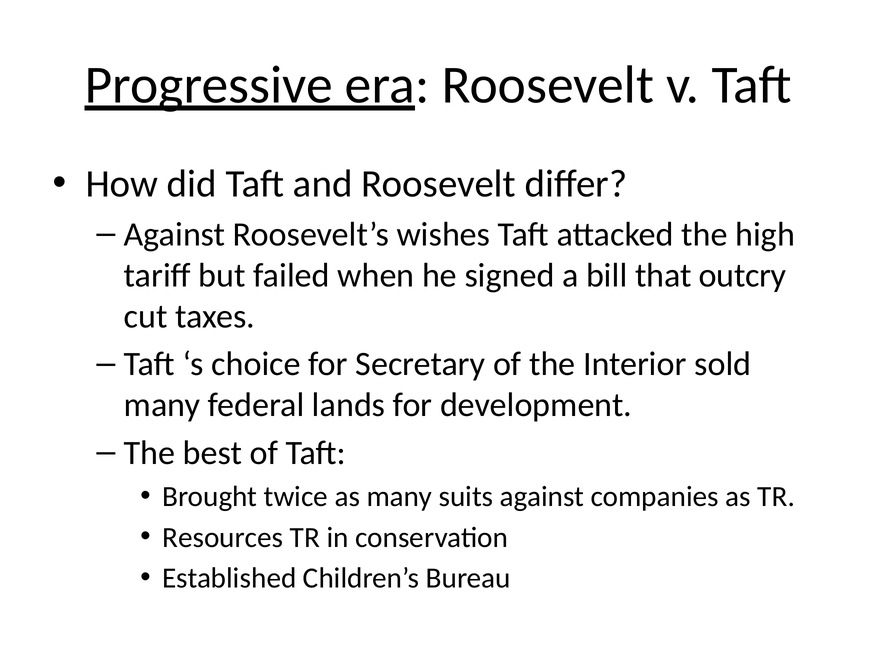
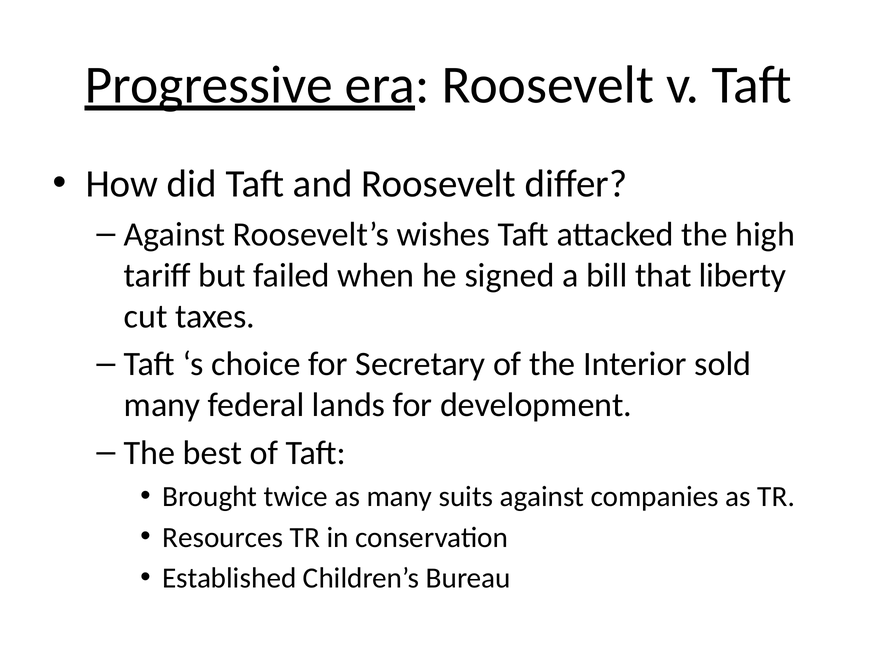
outcry: outcry -> liberty
